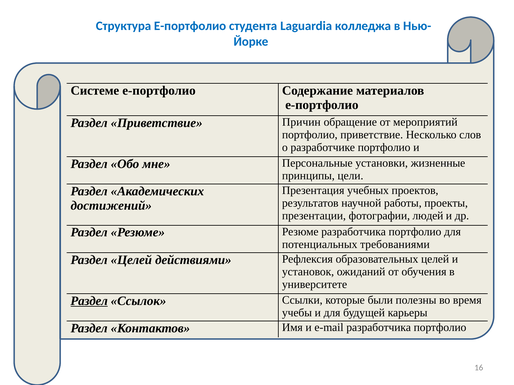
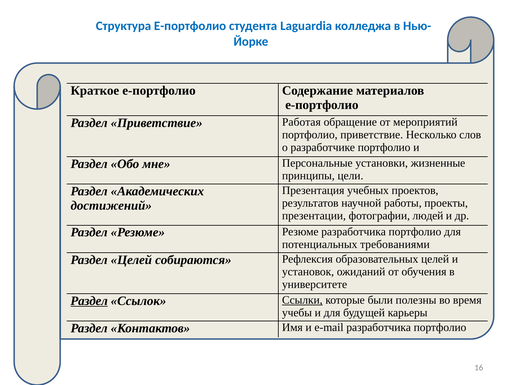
Системе: Системе -> Краткое
Причин: Причин -> Работая
действиями: действиями -> собираются
Ссылки underline: none -> present
